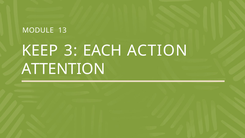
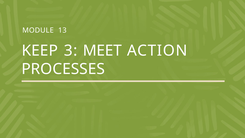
EACH: EACH -> MEET
ATTENTION: ATTENTION -> PROCESSES
